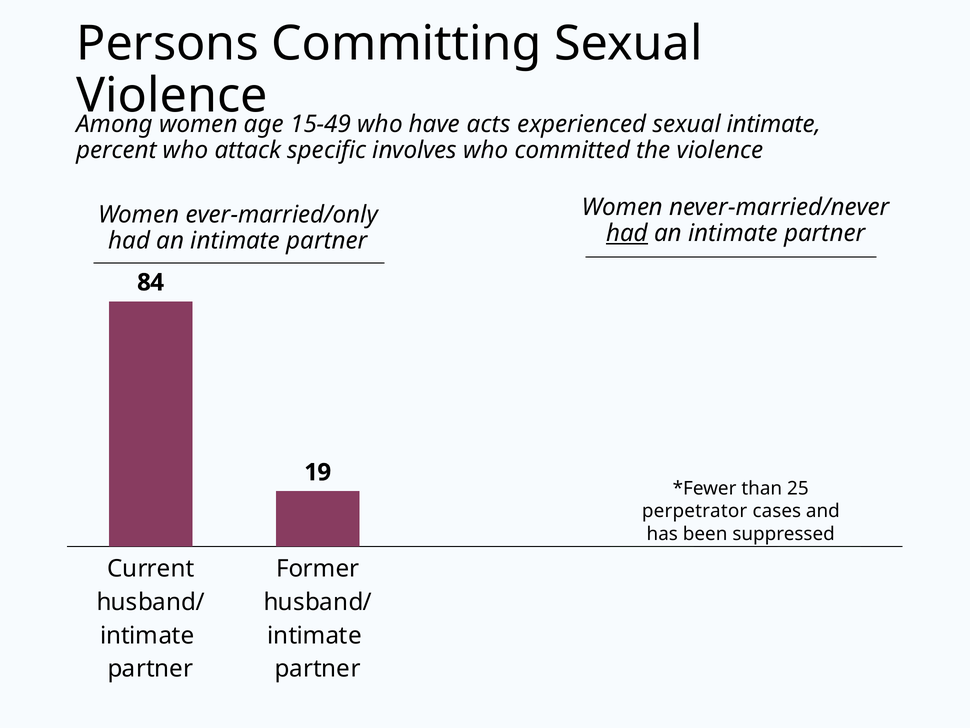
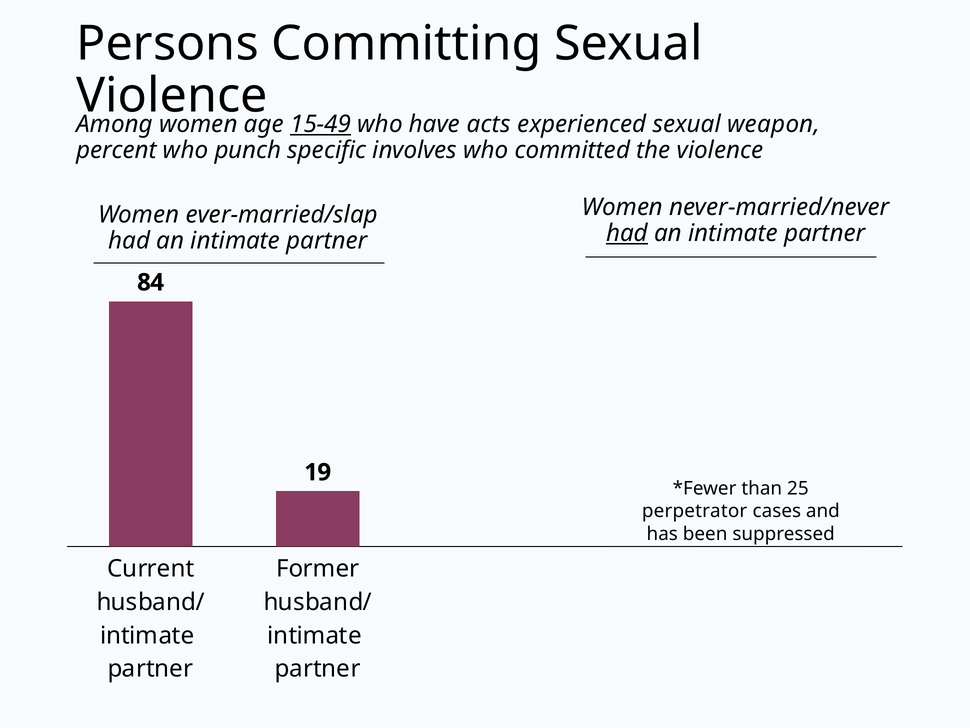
15-49 underline: none -> present
sexual intimate: intimate -> weapon
attack: attack -> punch
ever-married/only: ever-married/only -> ever-married/slap
